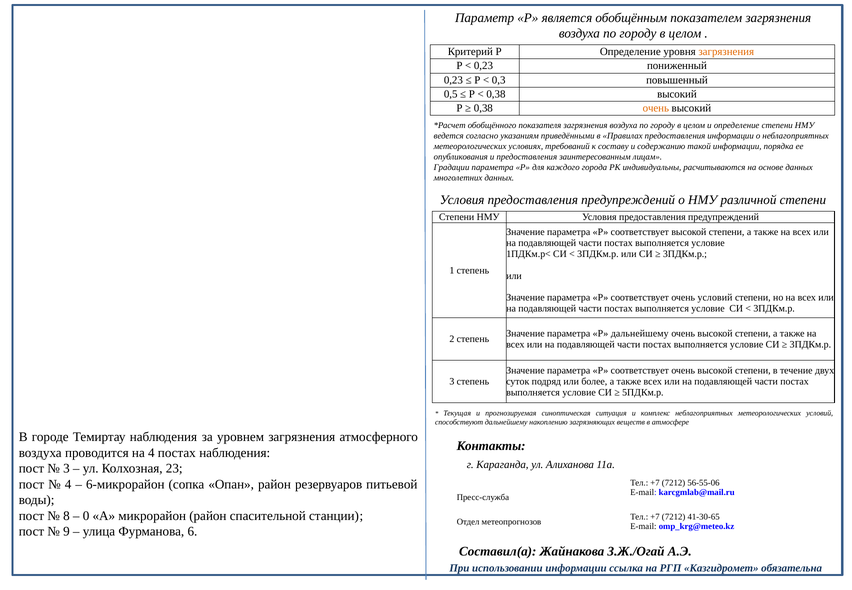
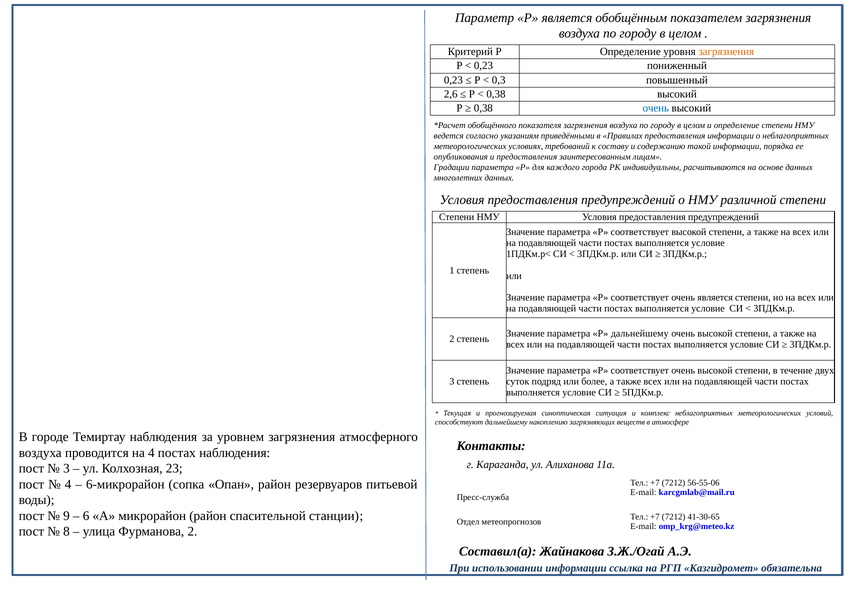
0,5: 0,5 -> 2,6
очень at (656, 108) colour: orange -> blue
очень условий: условий -> является
8: 8 -> 9
0: 0 -> 6
9: 9 -> 8
Фурманова 6: 6 -> 2
